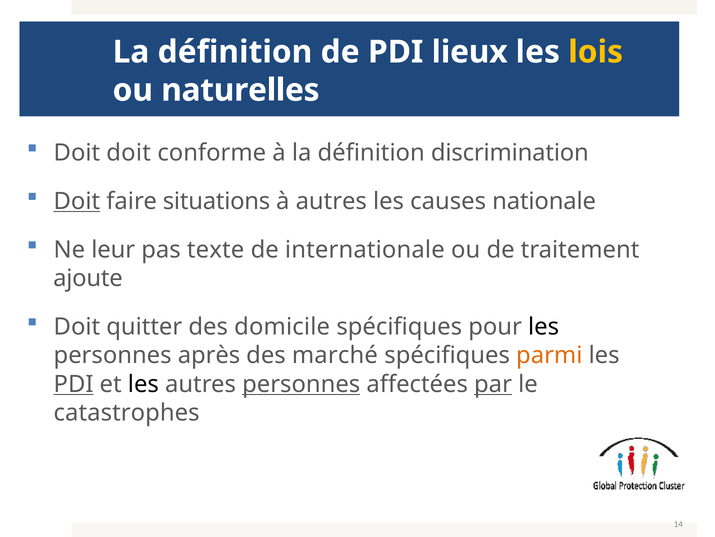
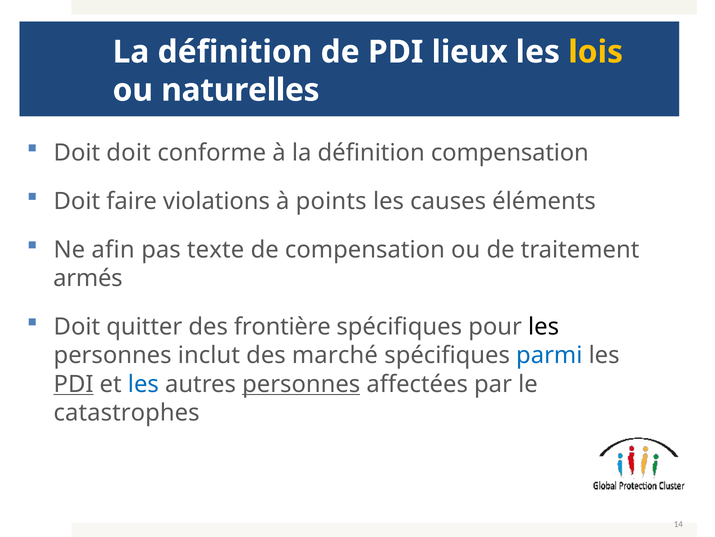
définition discrimination: discrimination -> compensation
Doit at (77, 201) underline: present -> none
situations: situations -> violations
à autres: autres -> points
nationale: nationale -> éléments
leur: leur -> afin
de internationale: internationale -> compensation
ajoute: ajoute -> armés
domicile: domicile -> frontière
après: après -> inclut
parmi colour: orange -> blue
les at (143, 384) colour: black -> blue
par underline: present -> none
